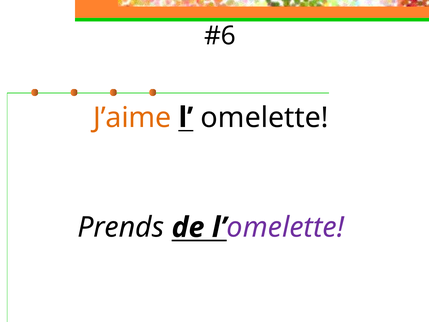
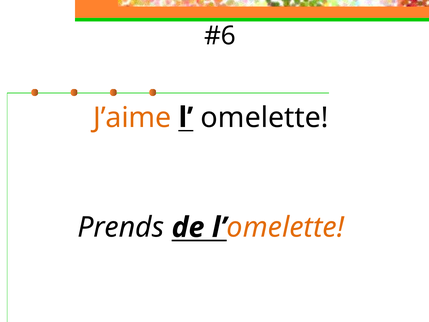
omelette at (285, 227) colour: purple -> orange
